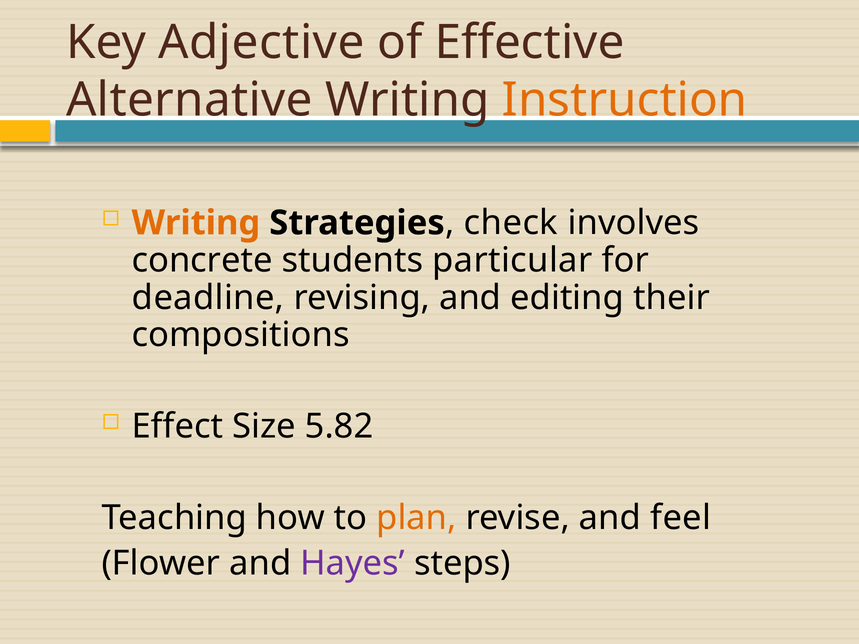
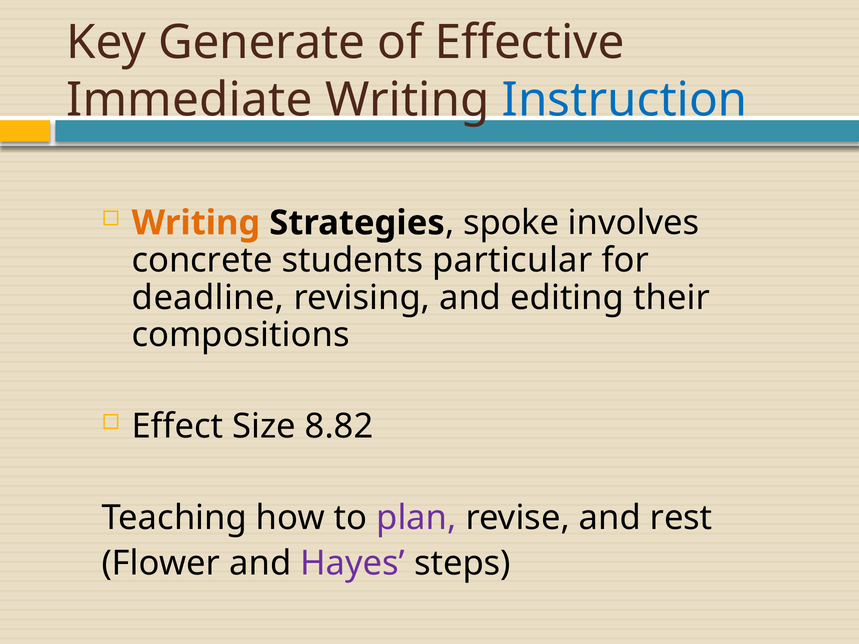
Adjective: Adjective -> Generate
Alternative: Alternative -> Immediate
Instruction colour: orange -> blue
check: check -> spoke
5.82: 5.82 -> 8.82
plan colour: orange -> purple
feel: feel -> rest
